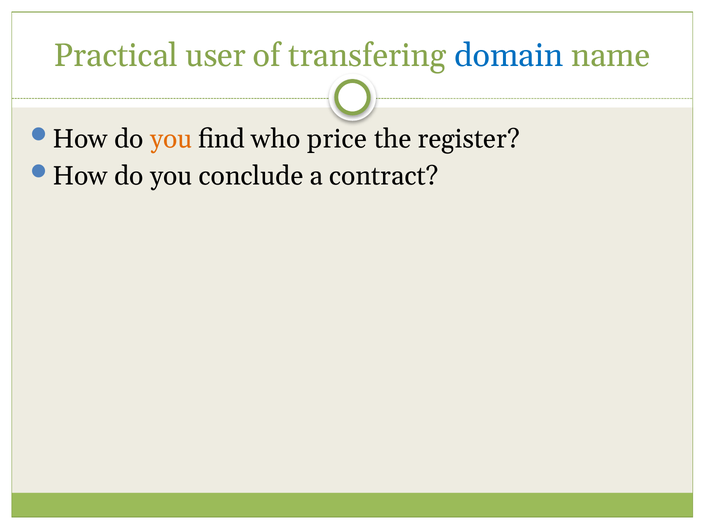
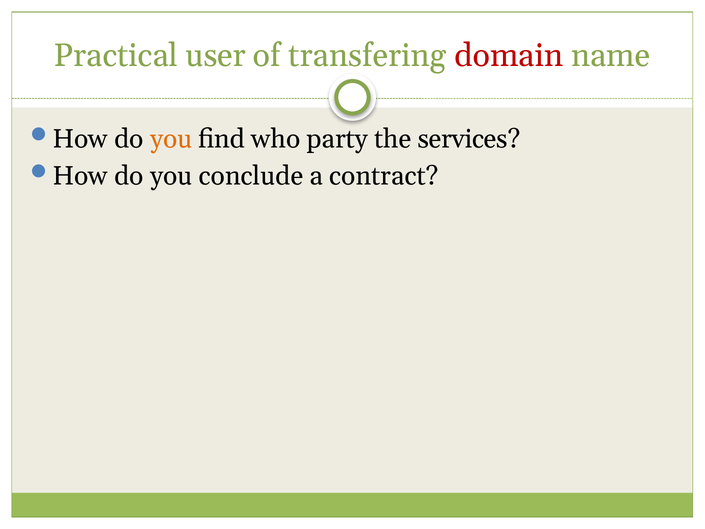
domain colour: blue -> red
price: price -> party
register: register -> services
